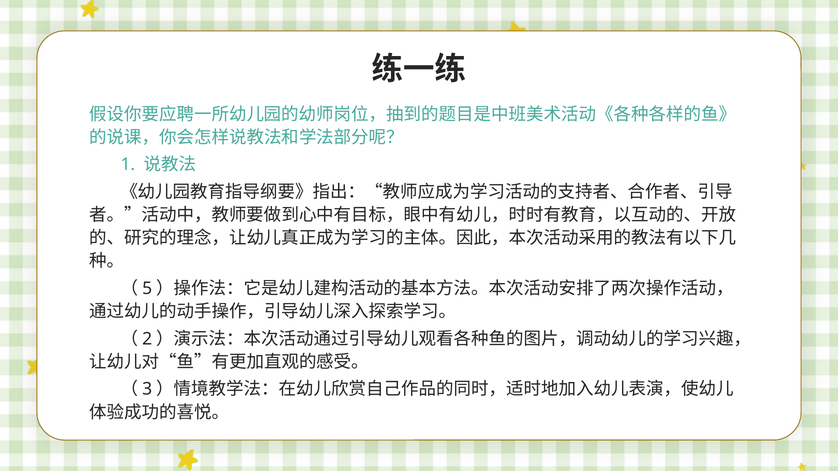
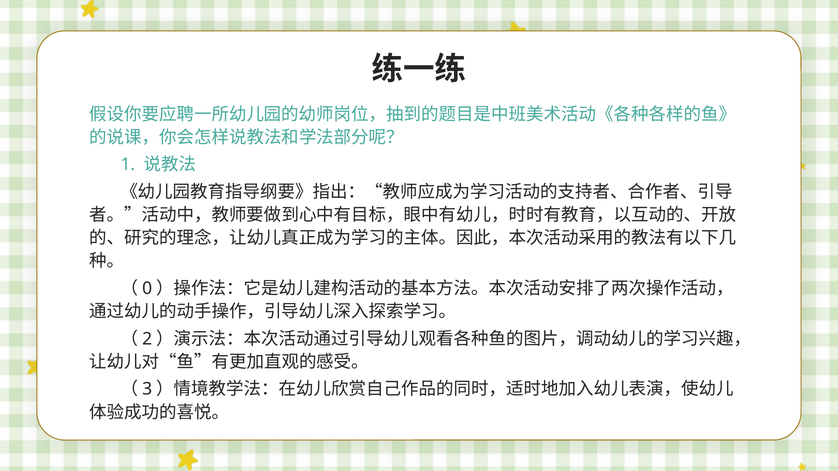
5: 5 -> 0
